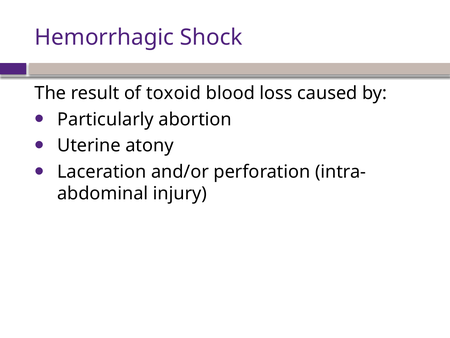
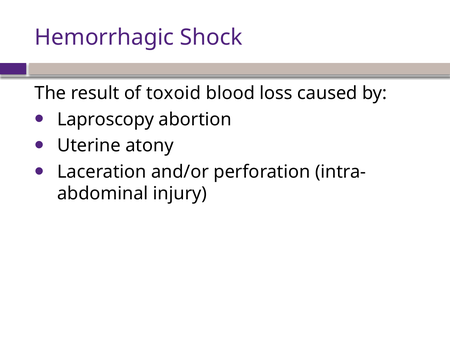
Particularly: Particularly -> Laproscopy
